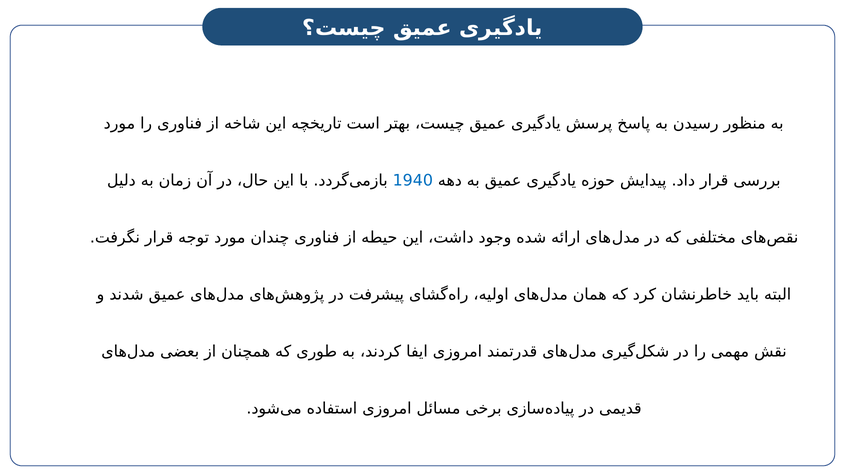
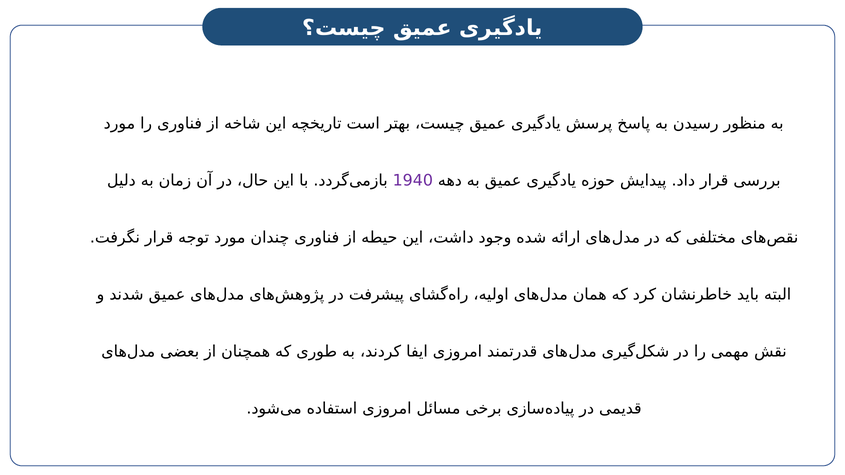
1940 colour: blue -> purple
